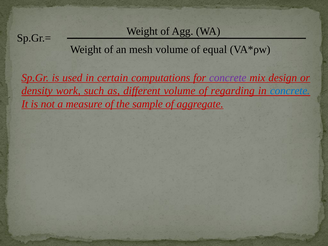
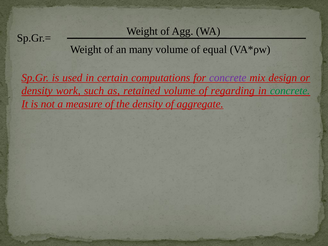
mesh: mesh -> many
different: different -> retained
concrete at (290, 91) colour: blue -> green
the sample: sample -> density
